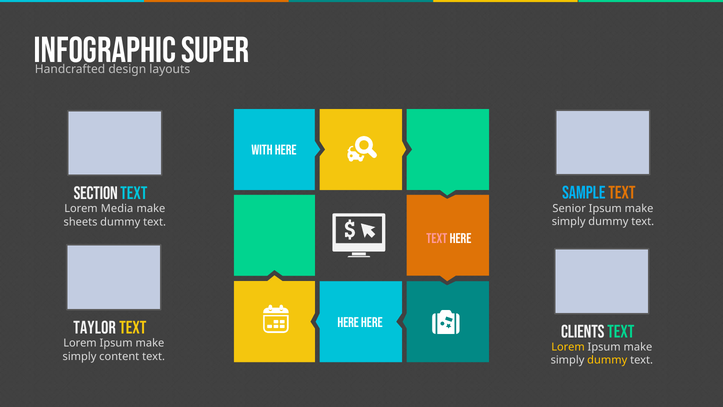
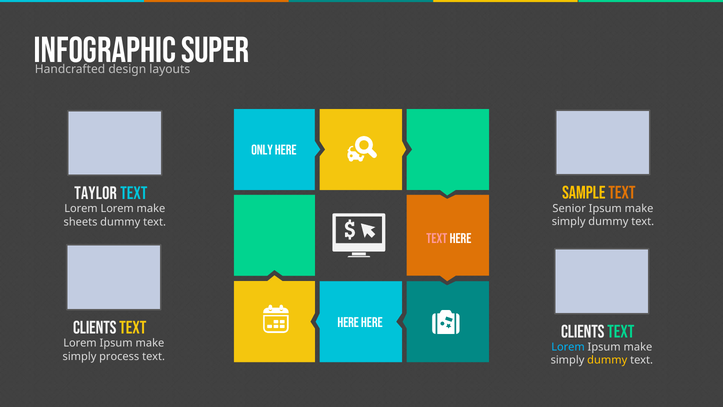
WITH: WITH -> ONLY
SAMPLE colour: light blue -> yellow
SECTION: SECTION -> TAYLOR
Lorem Media: Media -> Lorem
TAYLOR at (95, 327): TAYLOR -> CLIENTS
Lorem at (568, 347) colour: yellow -> light blue
content: content -> process
